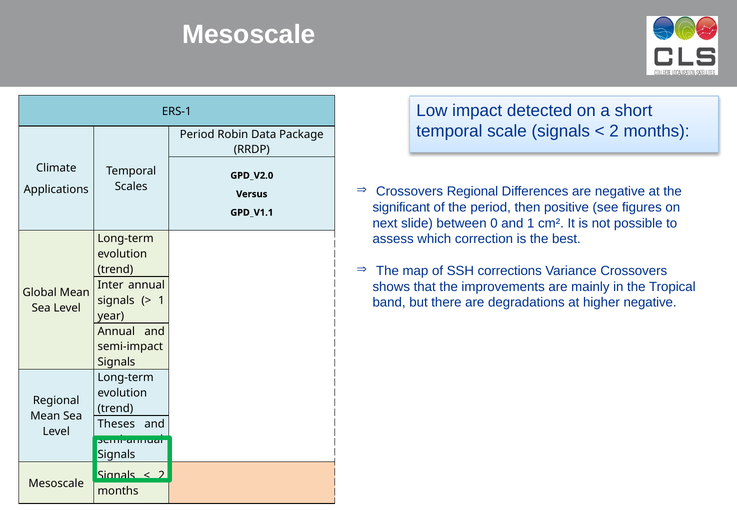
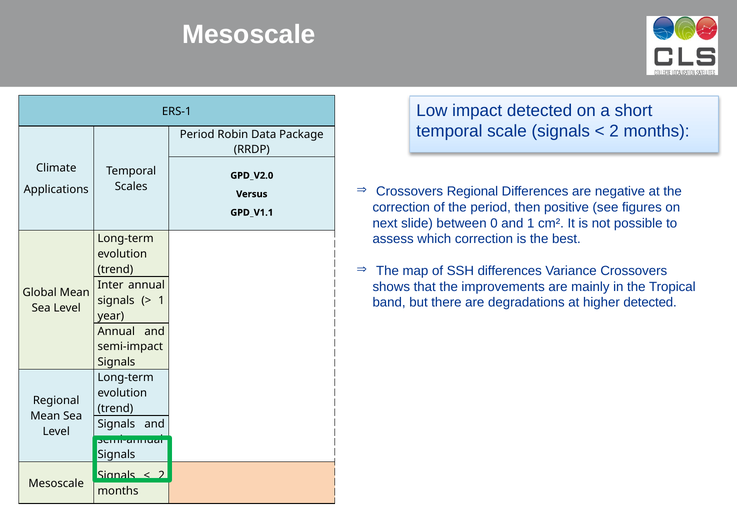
significant at (401, 207): significant -> correction
SSH corrections: corrections -> differences
higher negative: negative -> detected
Theses at (116, 424): Theses -> Signals
